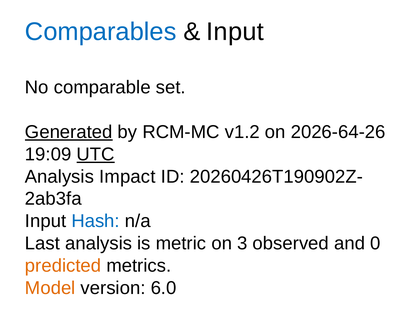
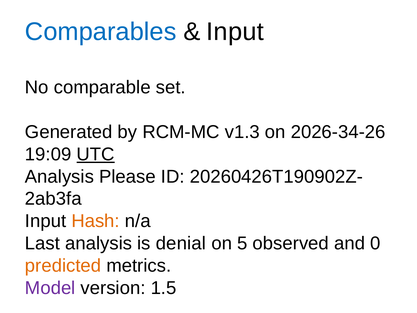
Generated underline: present -> none
v1.2: v1.2 -> v1.3
2026-64-26: 2026-64-26 -> 2026-34-26
Impact: Impact -> Please
Hash colour: blue -> orange
metric: metric -> denial
3: 3 -> 5
Model colour: orange -> purple
6.0: 6.0 -> 1.5
